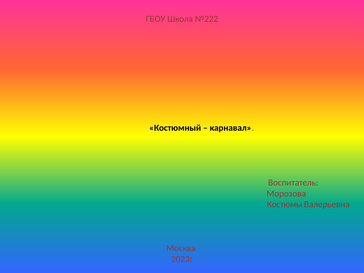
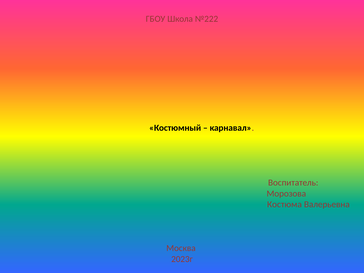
Костюмы: Костюмы -> Костюма
